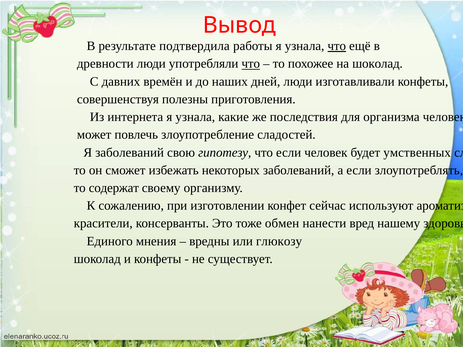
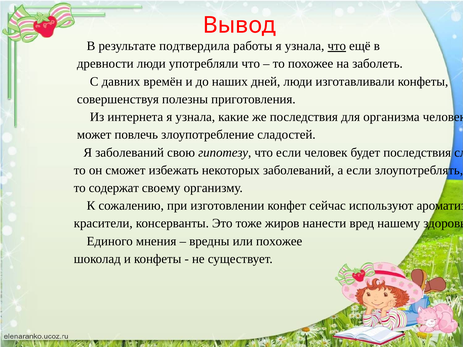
что at (251, 64) underline: present -> none
на шоколад: шоколад -> заболеть
будет умственных: умственных -> последствия
обмен: обмен -> жиров
или глюкозу: глюкозу -> похожее
